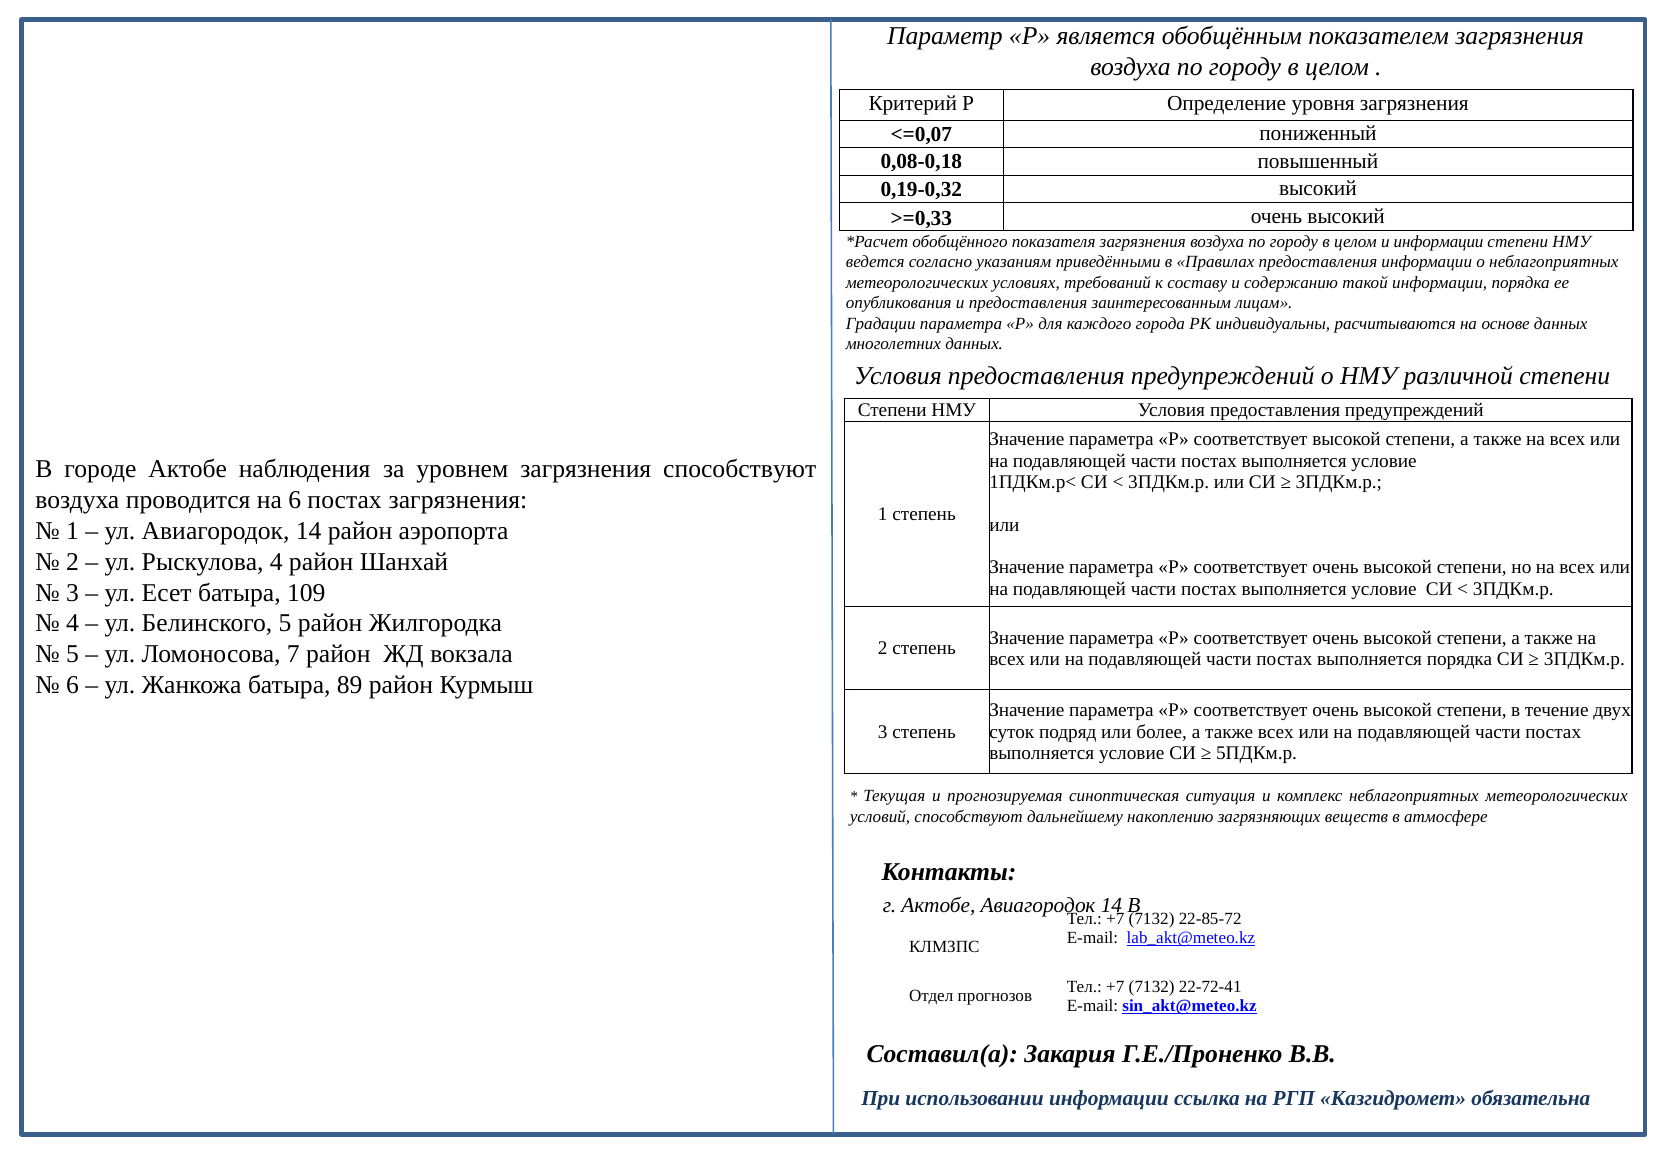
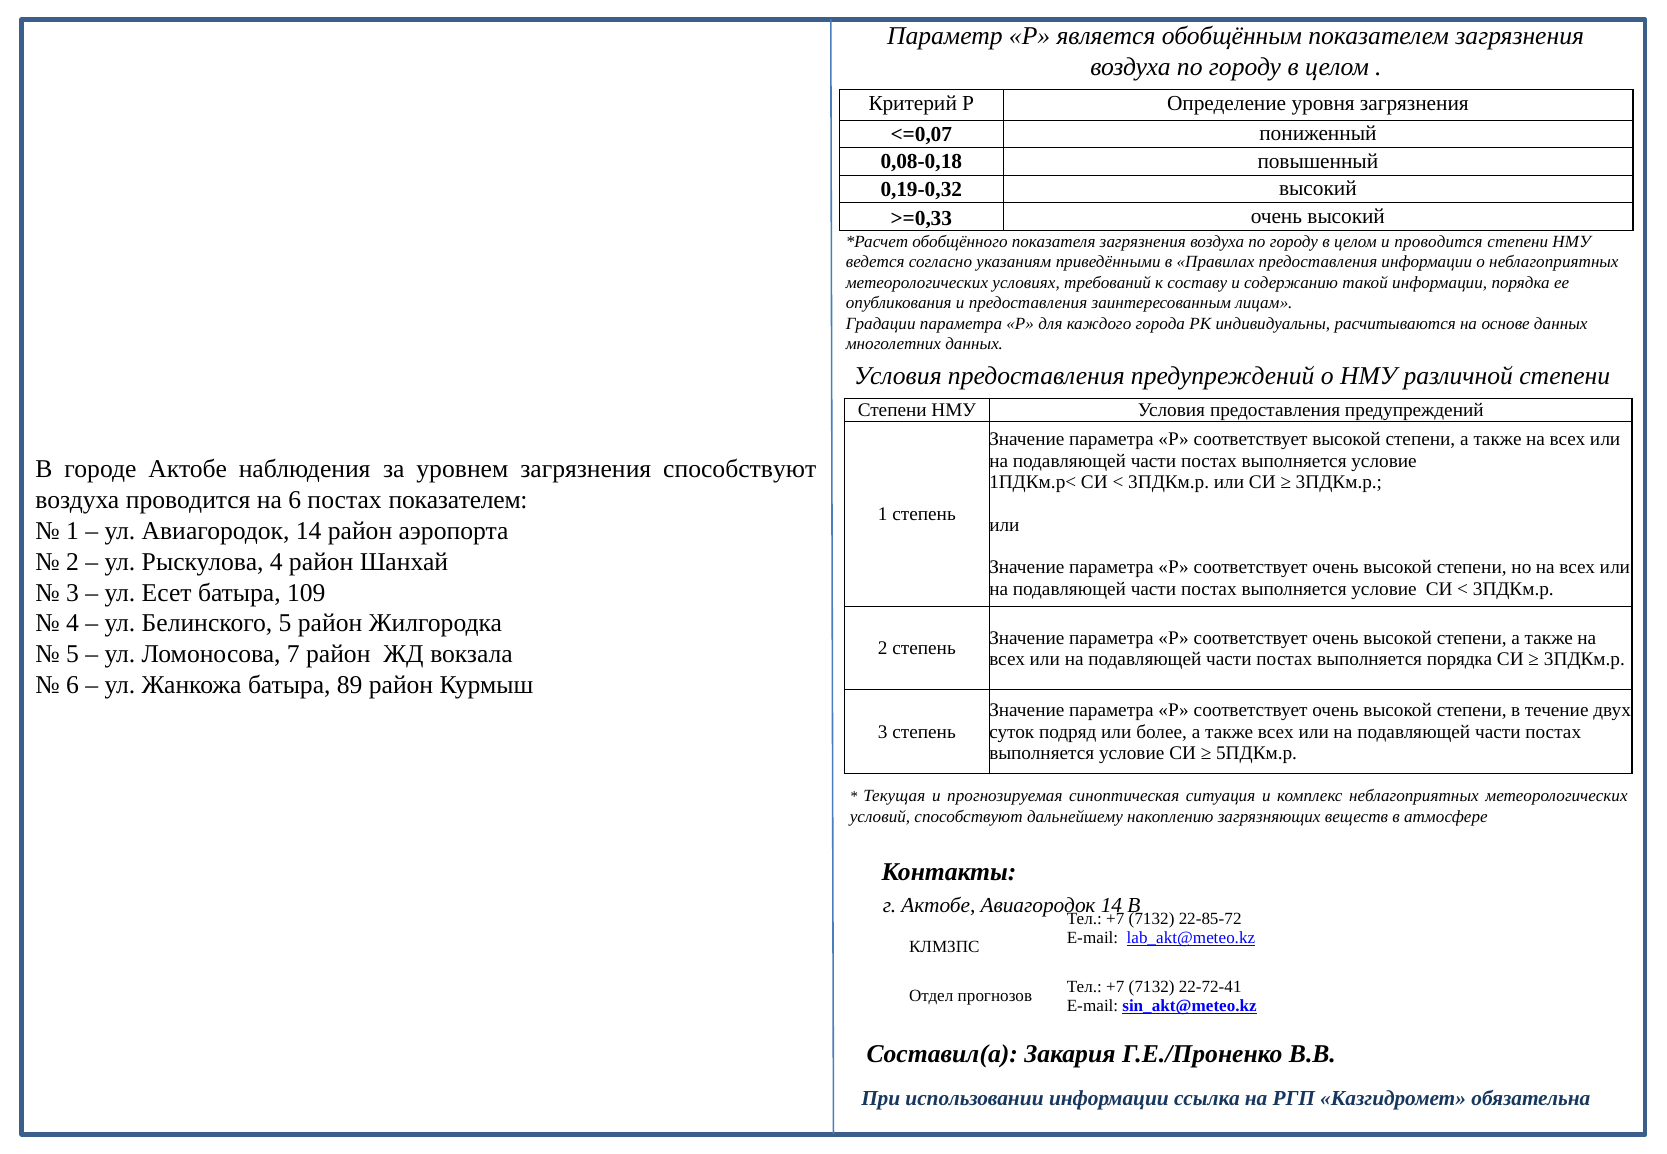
и информации: информации -> проводится
постах загрязнения: загрязнения -> показателем
